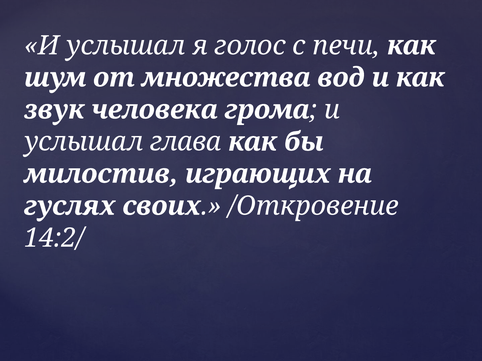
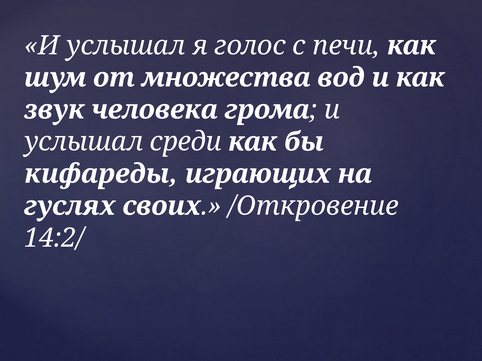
глава: глава -> среди
милостив: милостив -> кифареды
